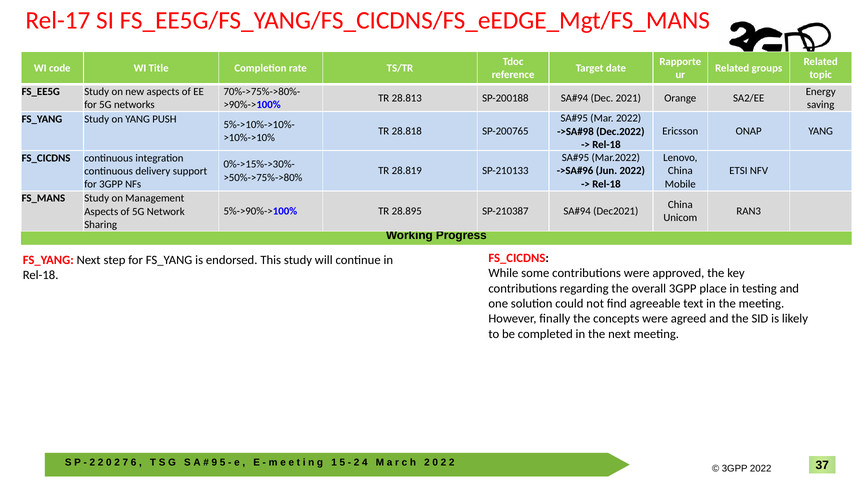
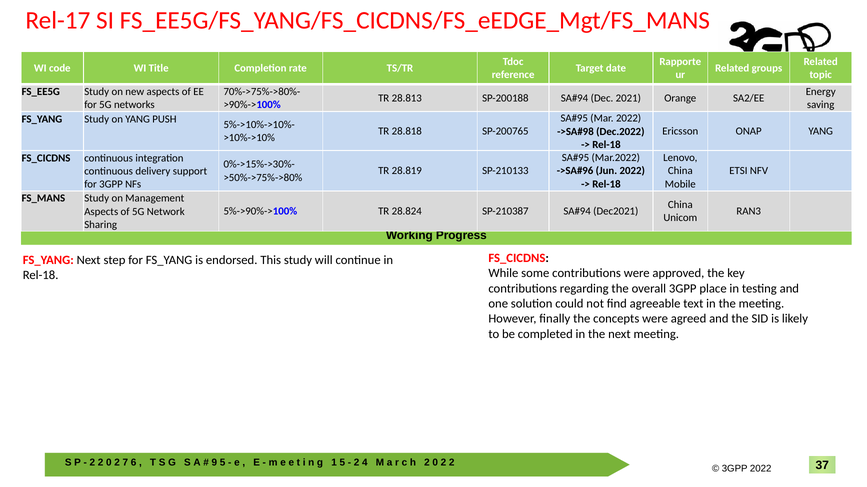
28.895: 28.895 -> 28.824
